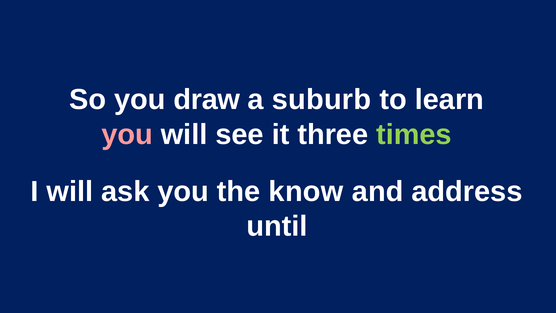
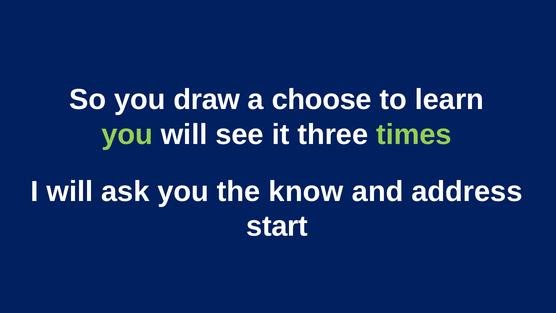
suburb: suburb -> choose
you at (127, 134) colour: pink -> light green
until: until -> start
